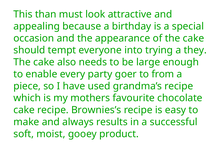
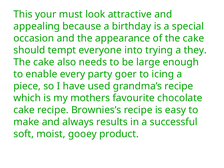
than: than -> your
from: from -> icing
